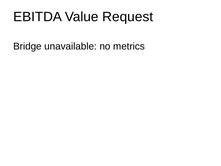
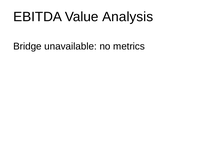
Request: Request -> Analysis
